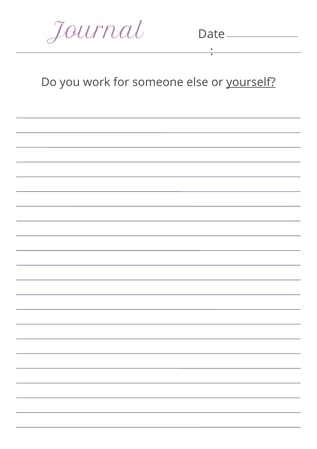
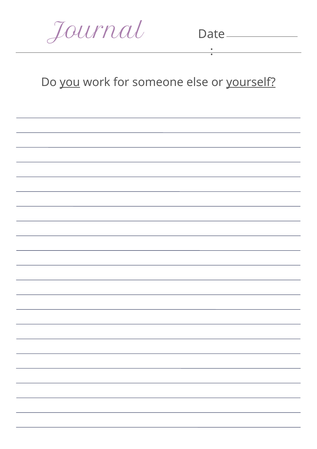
you underline: none -> present
